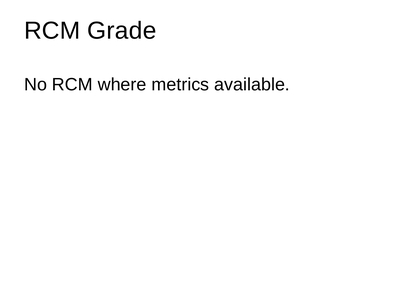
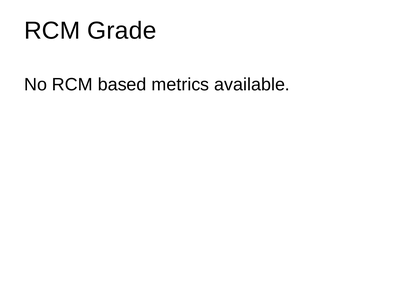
where: where -> based
